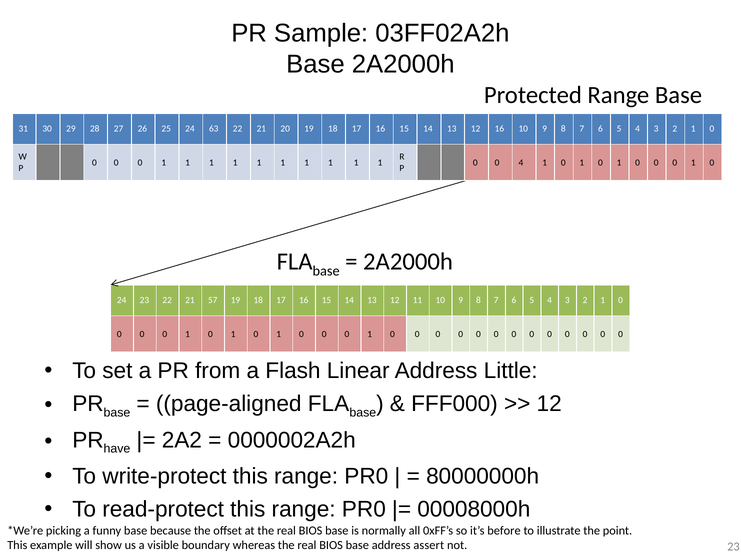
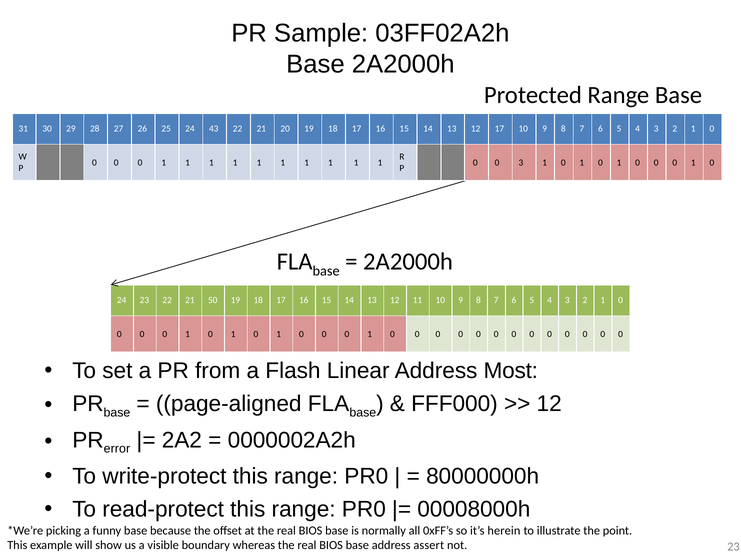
63: 63 -> 43
12 16: 16 -> 17
0 4: 4 -> 3
57: 57 -> 50
Little: Little -> Most
have: have -> error
before: before -> herein
